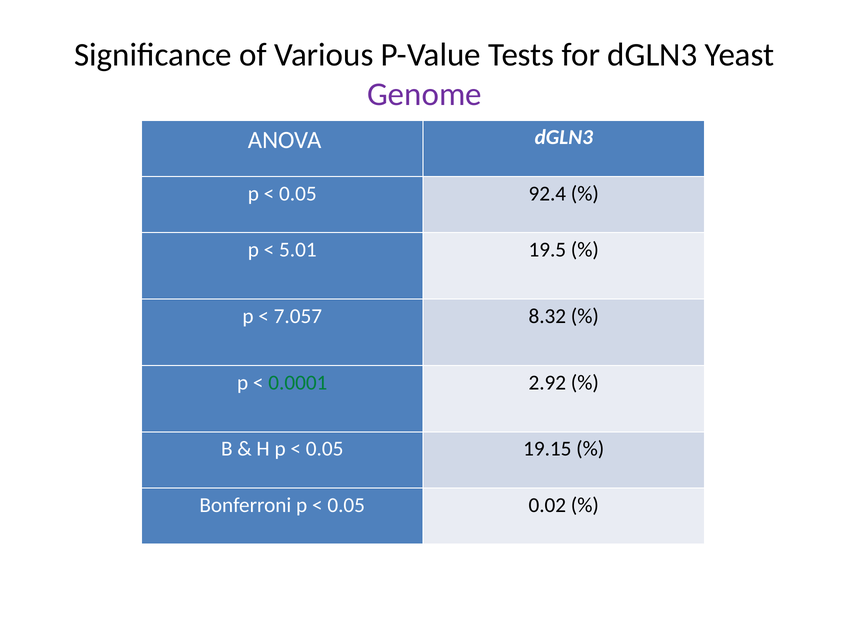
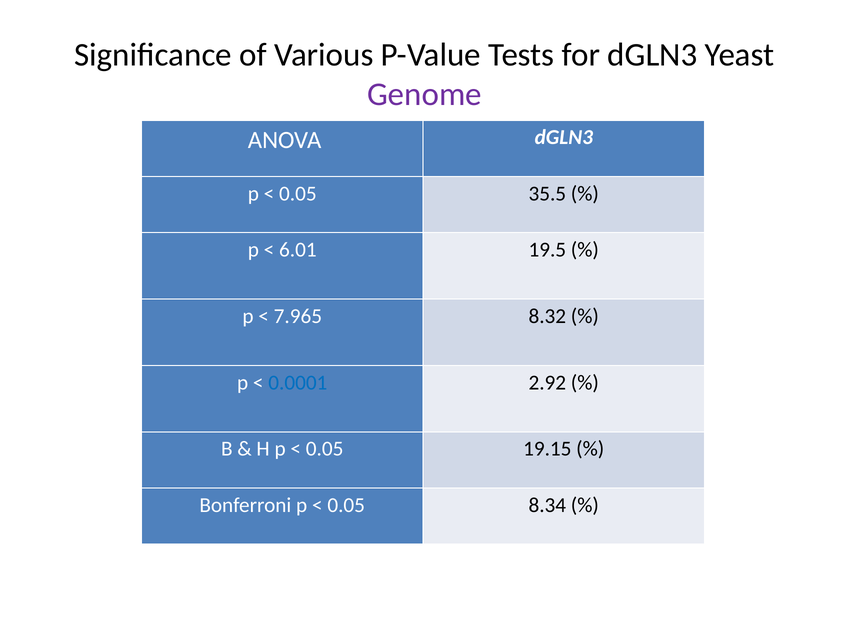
92.4: 92.4 -> 35.5
5.01: 5.01 -> 6.01
7.057: 7.057 -> 7.965
0.0001 colour: green -> blue
0.02: 0.02 -> 8.34
